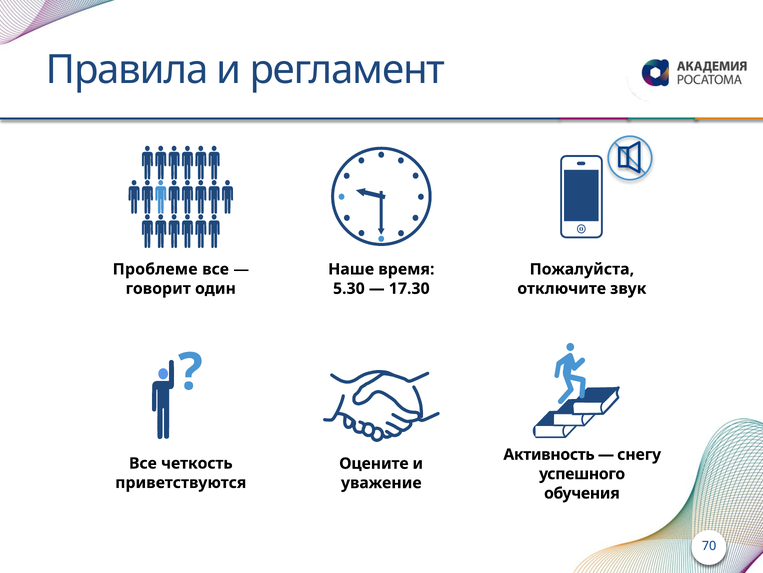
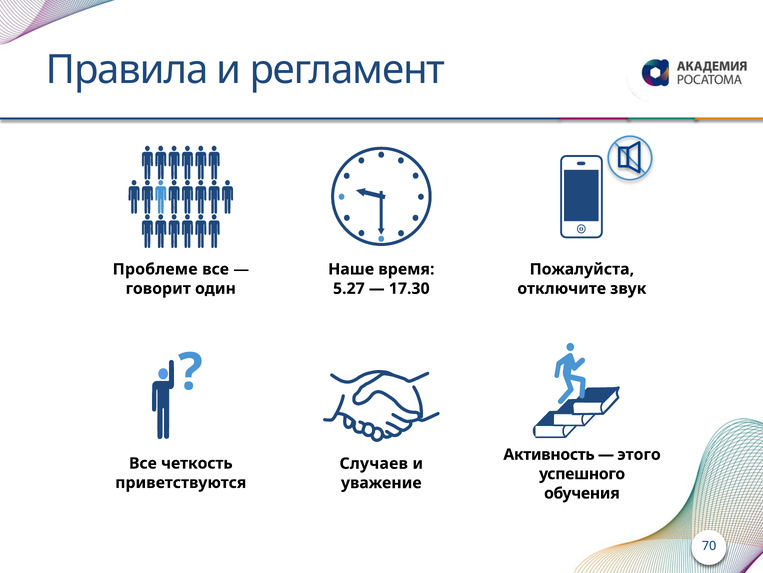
5.30: 5.30 -> 5.27
снегу: снегу -> этого
Оцените: Оцените -> Случаев
